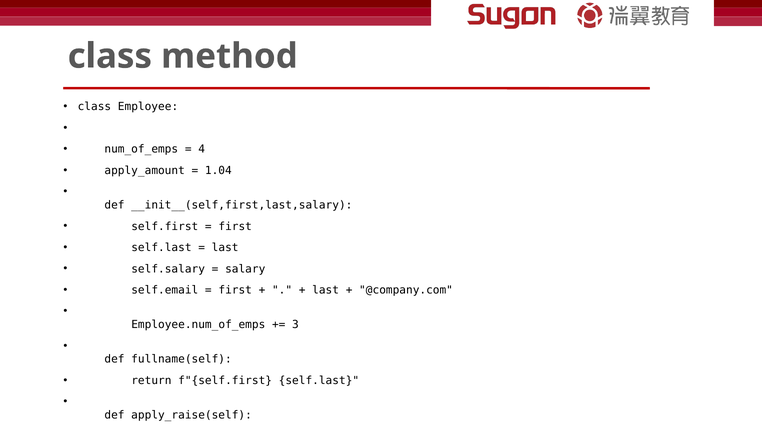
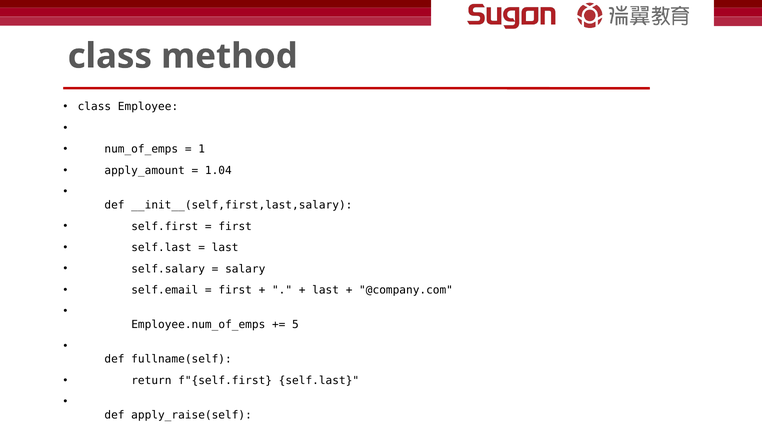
4: 4 -> 1
3: 3 -> 5
